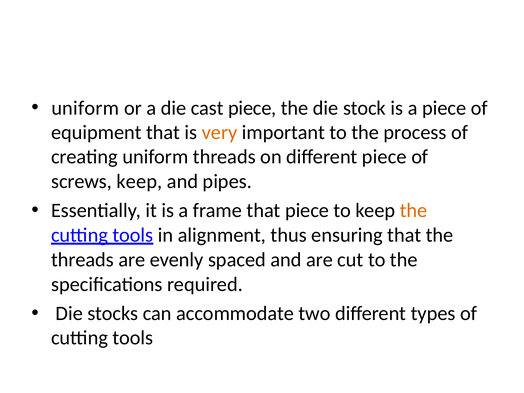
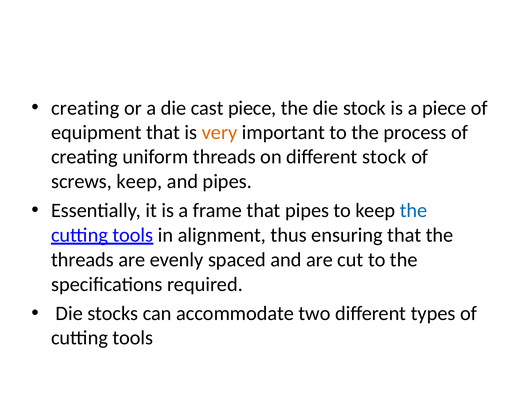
uniform at (85, 108): uniform -> creating
different piece: piece -> stock
that piece: piece -> pipes
the at (414, 211) colour: orange -> blue
